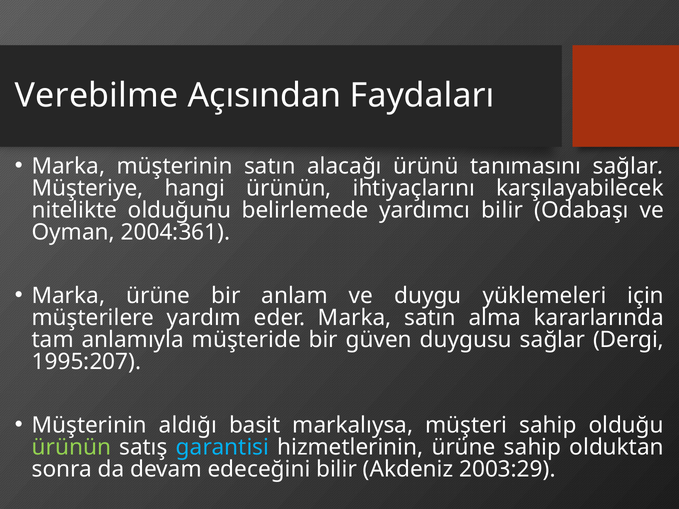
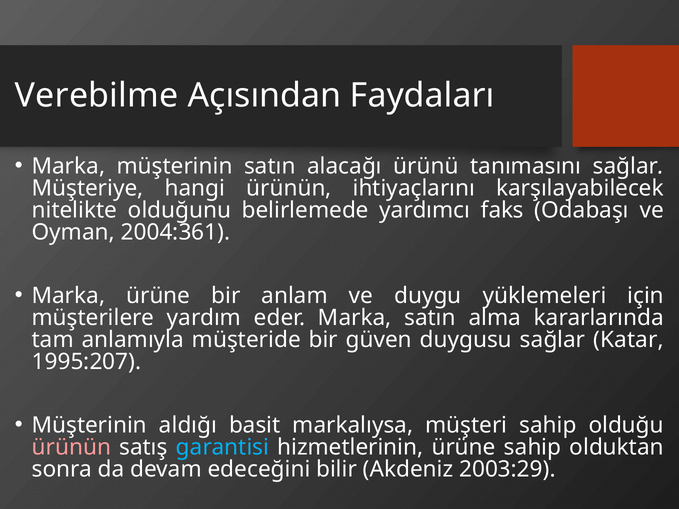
yardımcı bilir: bilir -> faks
Dergi: Dergi -> Katar
ürünün at (71, 447) colour: light green -> pink
